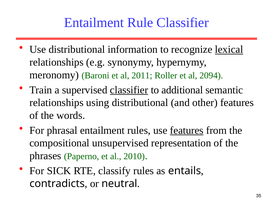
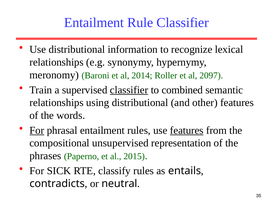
lexical underline: present -> none
2011: 2011 -> 2014
2094: 2094 -> 2097
additional: additional -> combined
For at (37, 130) underline: none -> present
2010: 2010 -> 2015
